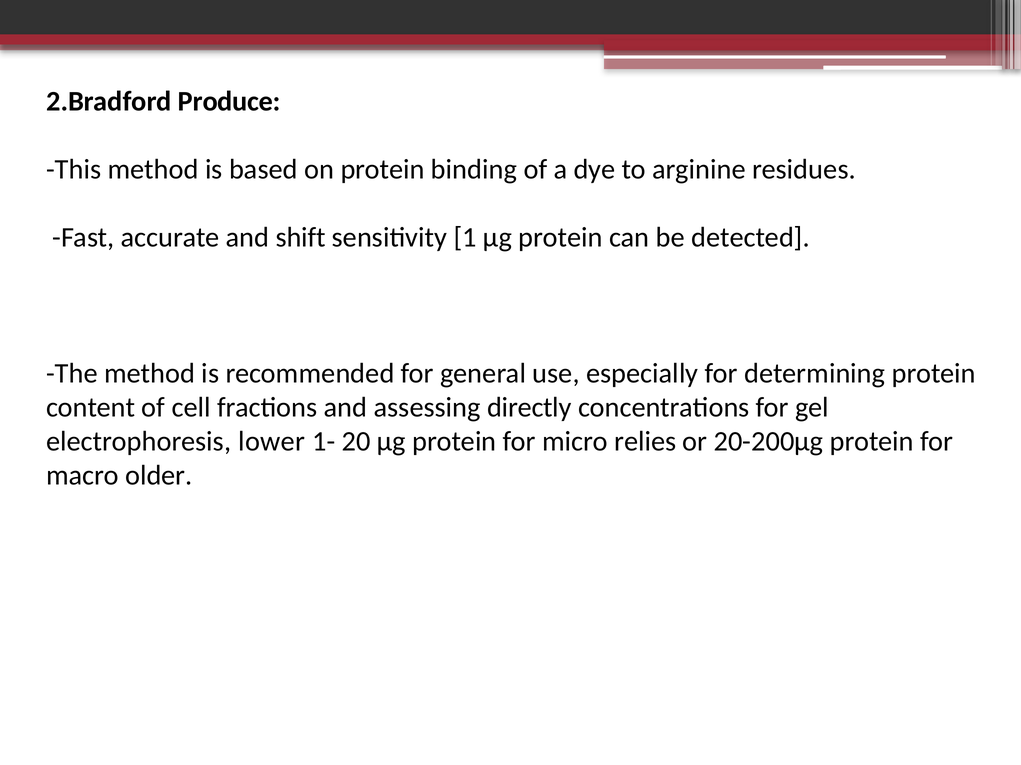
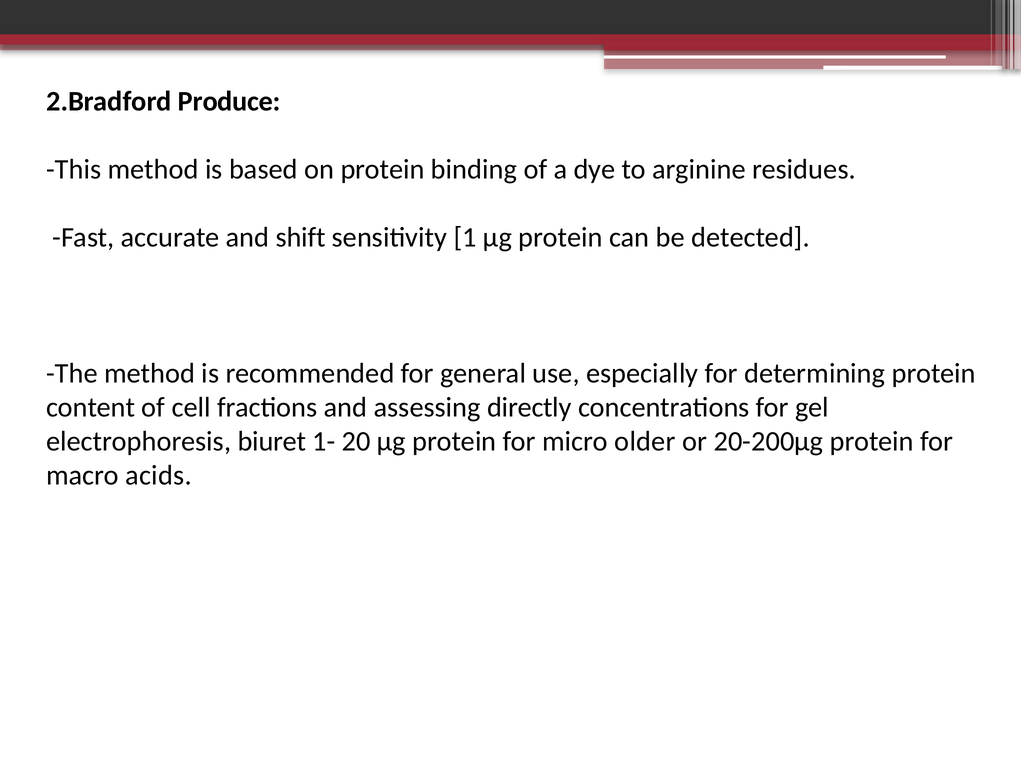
lower: lower -> biuret
relies: relies -> older
older: older -> acids
